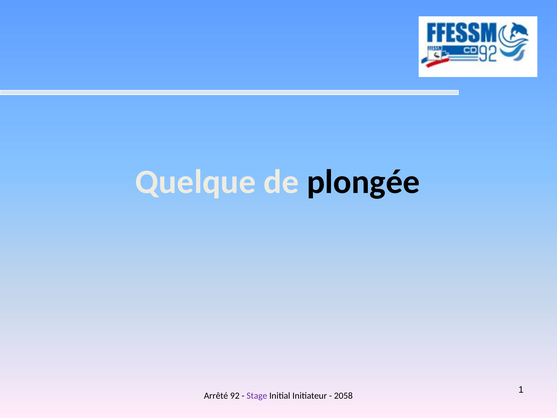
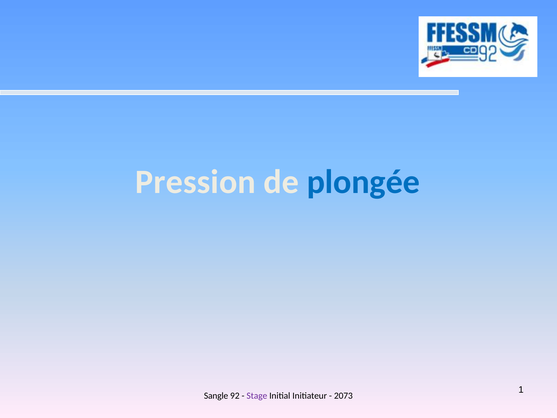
Quelque: Quelque -> Pression
plongée colour: black -> blue
Arrêté: Arrêté -> Sangle
2058: 2058 -> 2073
